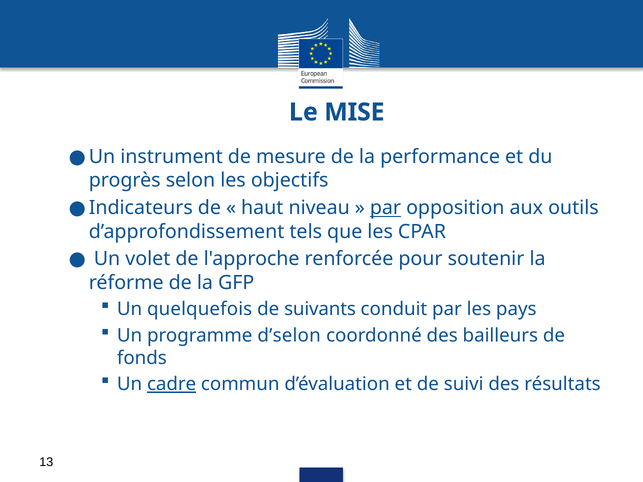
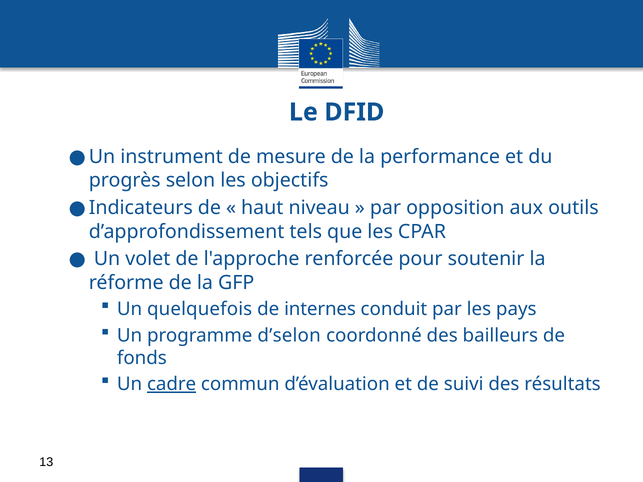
MISE: MISE -> DFID
par at (385, 208) underline: present -> none
suivants: suivants -> internes
